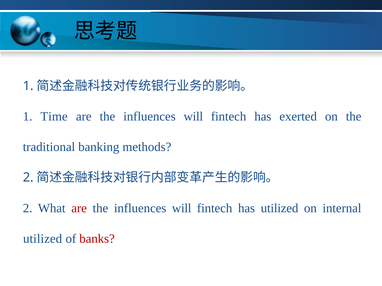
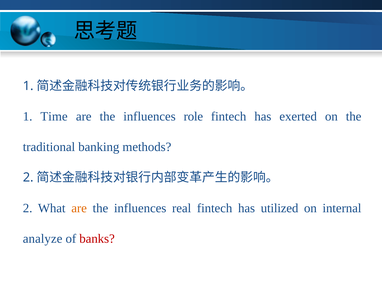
will at (193, 117): will -> role
are at (79, 208) colour: red -> orange
will at (182, 208): will -> real
utilized at (43, 239): utilized -> analyze
